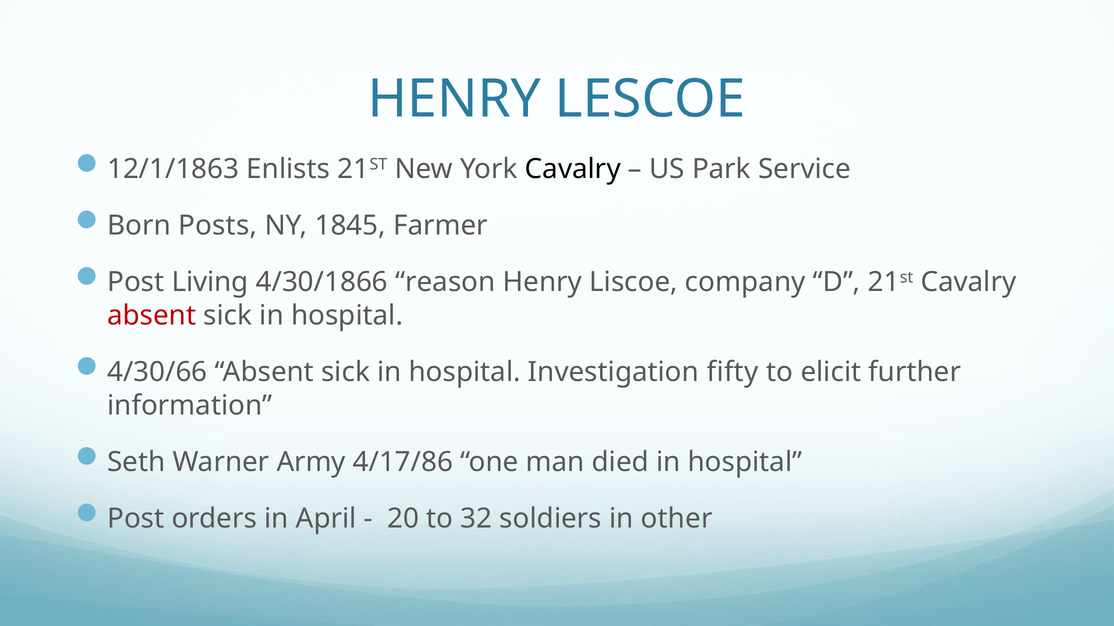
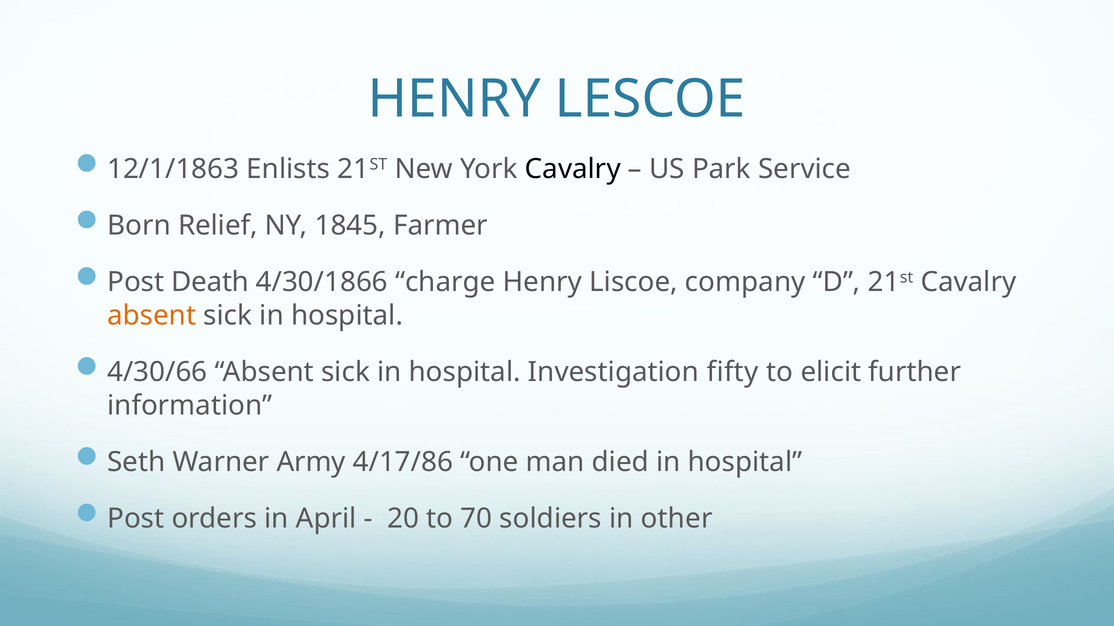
Posts: Posts -> Relief
Living: Living -> Death
reason: reason -> charge
absent at (152, 316) colour: red -> orange
32: 32 -> 70
